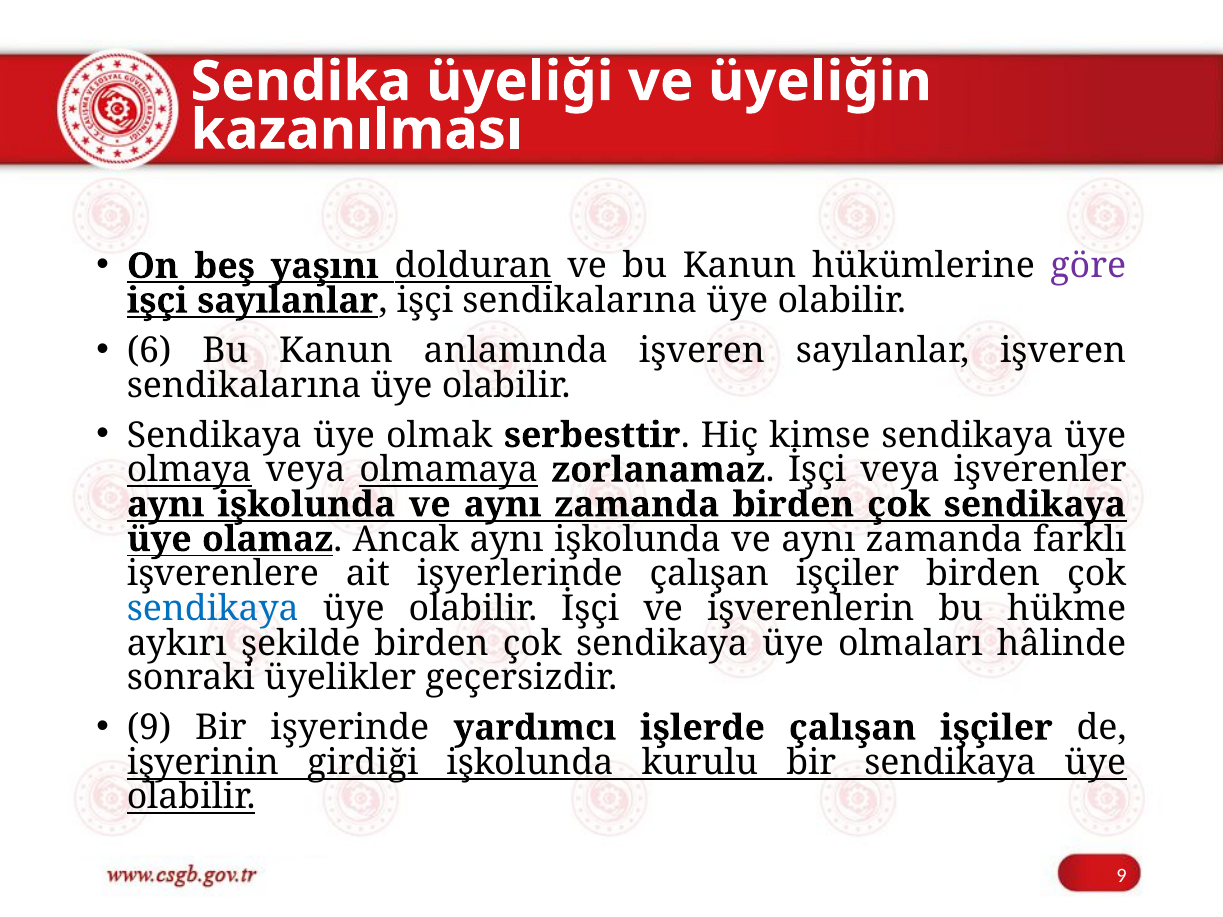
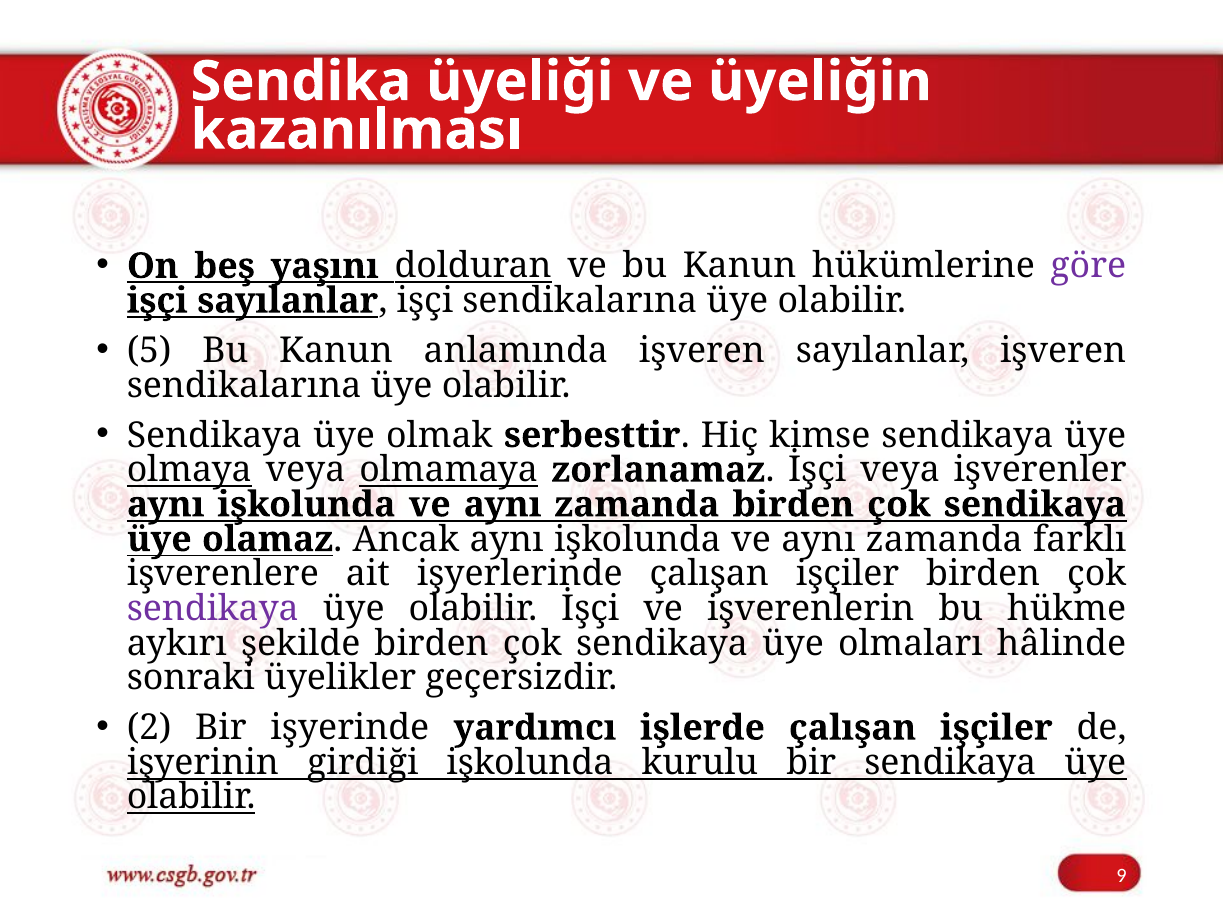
6: 6 -> 5
sendikaya at (213, 609) colour: blue -> purple
9 at (149, 728): 9 -> 2
